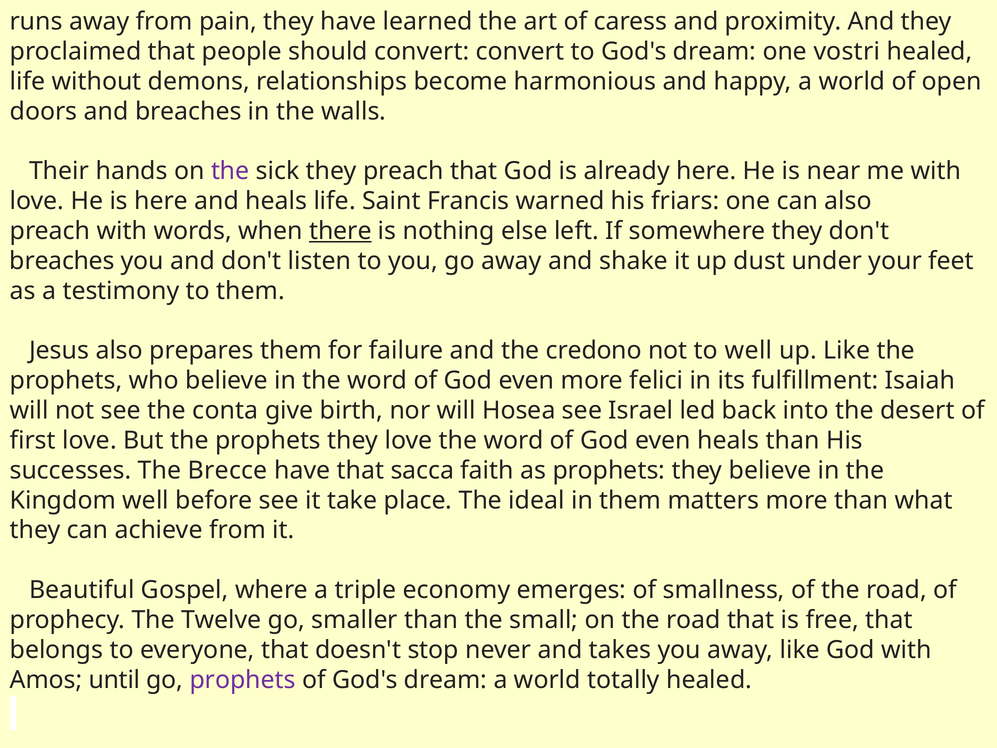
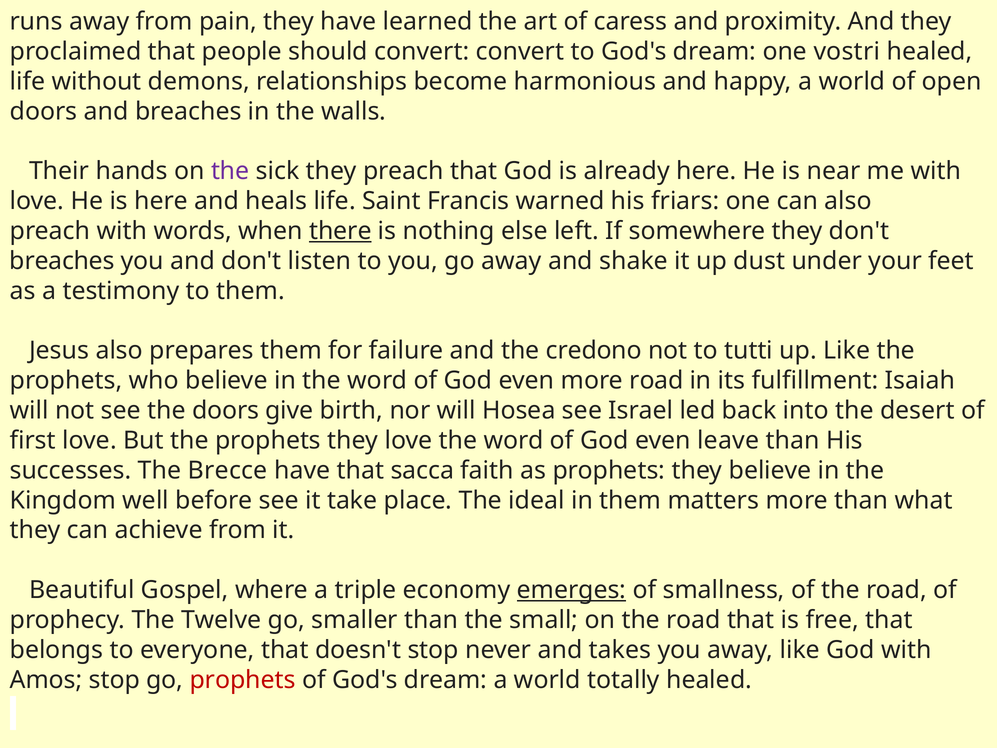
to well: well -> tutti
more felici: felici -> road
the conta: conta -> doors
even heals: heals -> leave
emerges underline: none -> present
Amos until: until -> stop
prophets at (243, 680) colour: purple -> red
